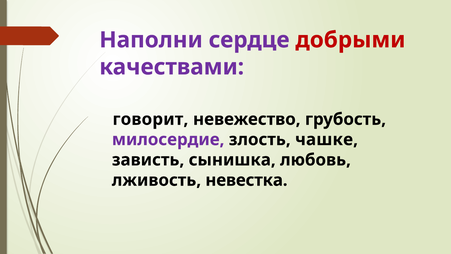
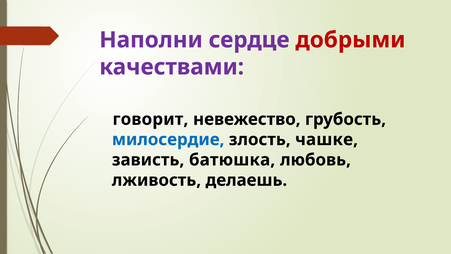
милосердие colour: purple -> blue
сынишка: сынишка -> батюшка
невестка: невестка -> делаешь
